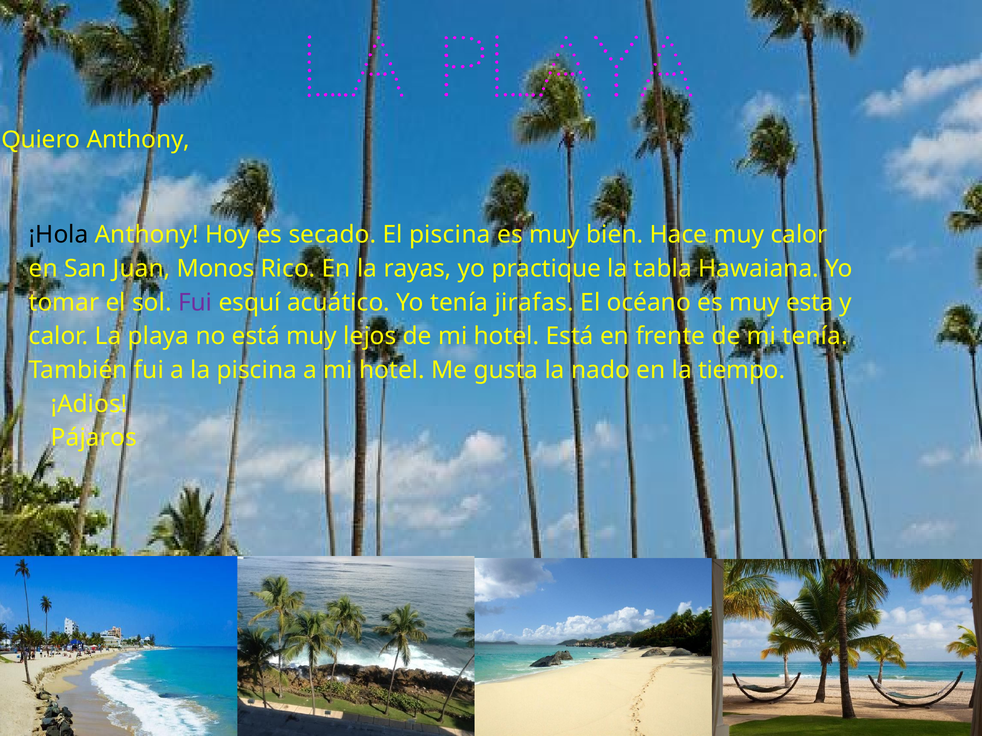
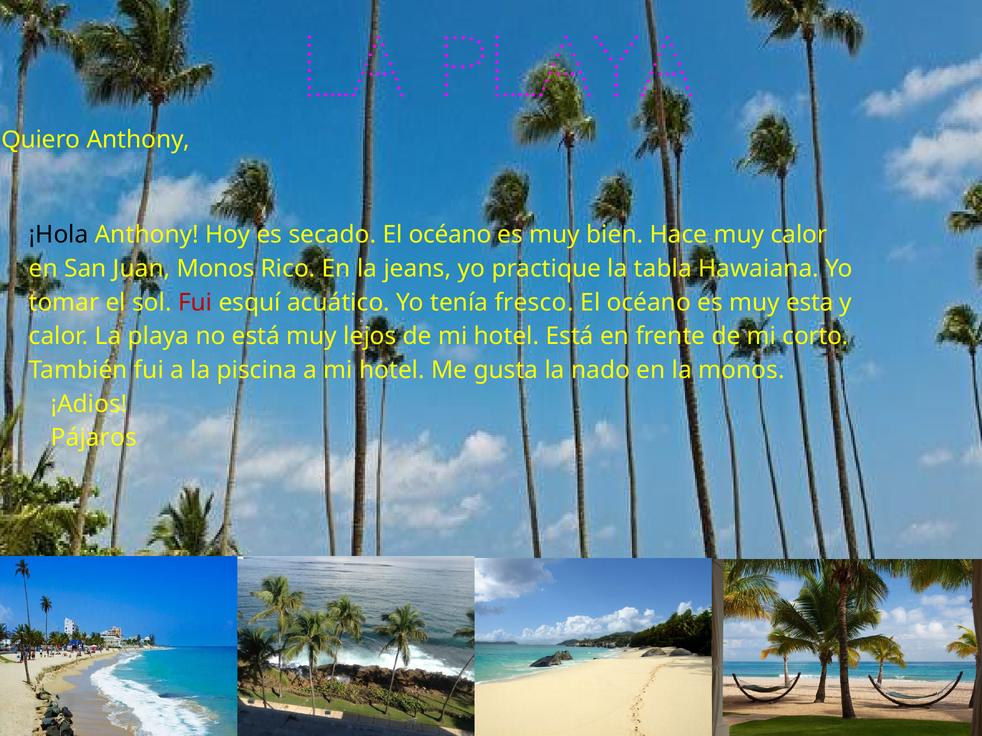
piscina at (450, 235): piscina -> océano
rayas: rayas -> jeans
Fui at (195, 303) colour: purple -> red
jirafas: jirafas -> fresco
mi tenía: tenía -> corto
la tiempo: tiempo -> monos
